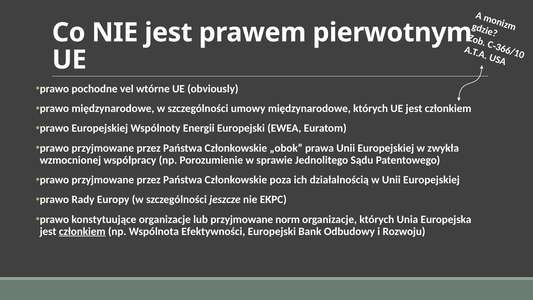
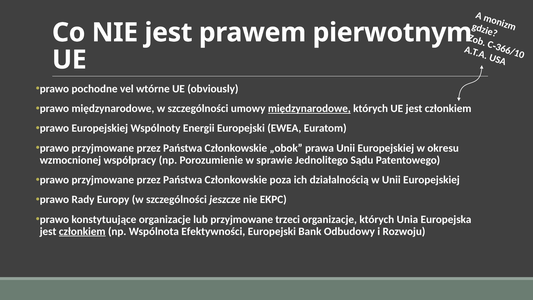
międzynarodowe at (309, 108) underline: none -> present
zwykła: zwykła -> okresu
norm: norm -> trzeci
